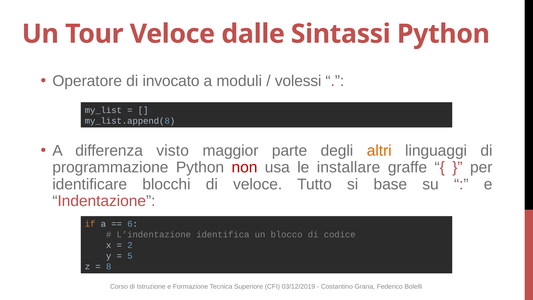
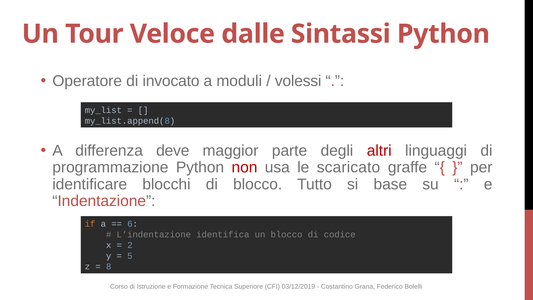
visto: visto -> deve
altri colour: orange -> red
installare: installare -> scaricato
di veloce: veloce -> blocco
